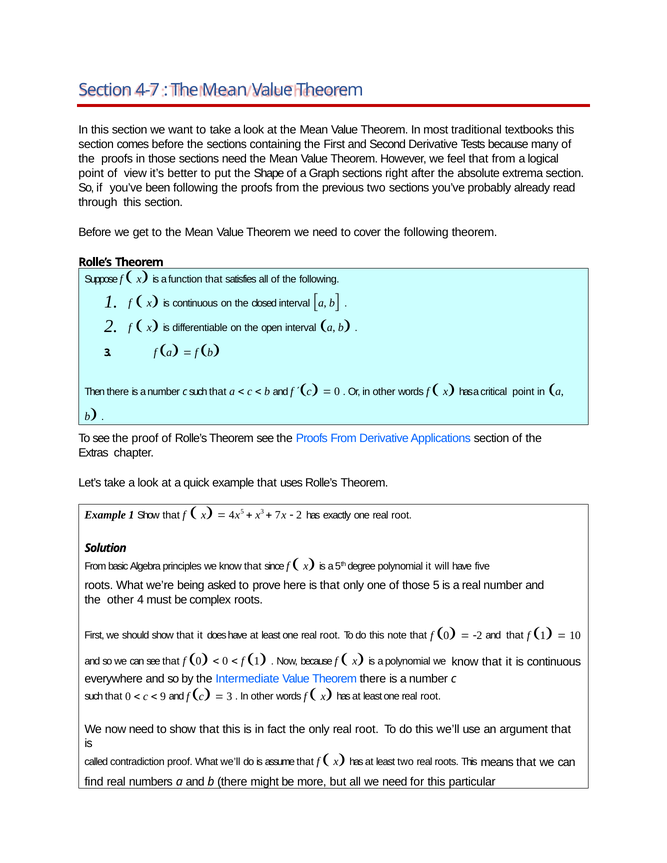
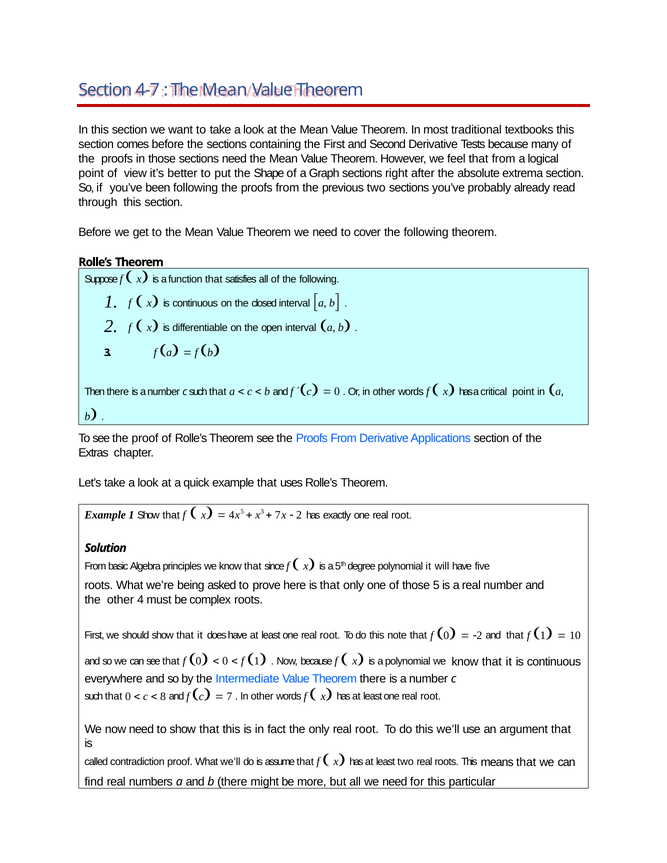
9: 9 -> 8
3 at (229, 697): 3 -> 7
